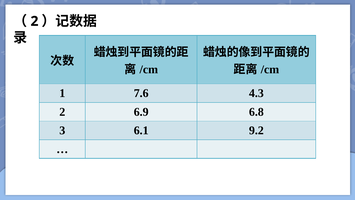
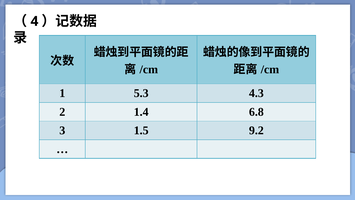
2 at (34, 21): 2 -> 4
7.6: 7.6 -> 5.3
6.9: 6.9 -> 1.4
6.1: 6.1 -> 1.5
